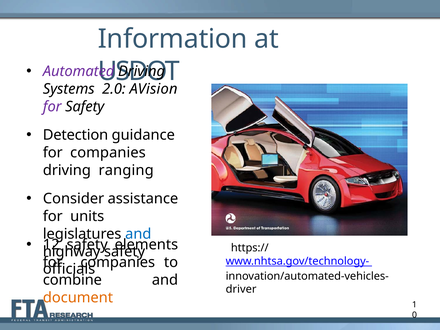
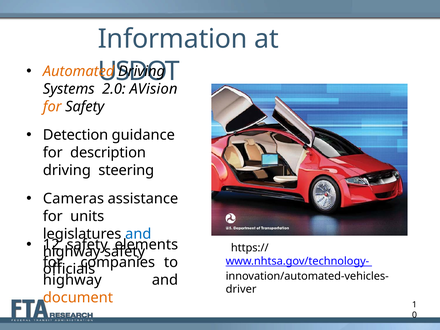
Automated colour: purple -> orange
for at (52, 107) colour: purple -> orange
companies at (108, 153): companies -> description
ranging: ranging -> steering
Consider: Consider -> Cameras
combine at (72, 280): combine -> highway
